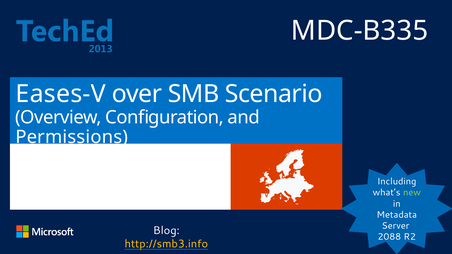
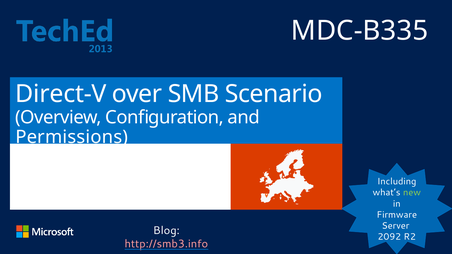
Eases-V: Eases-V -> Direct-V
Metadata: Metadata -> Firmware
2088: 2088 -> 2092
http://smb3.info colour: yellow -> pink
